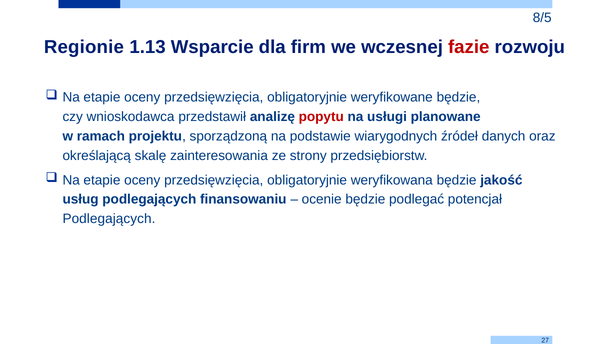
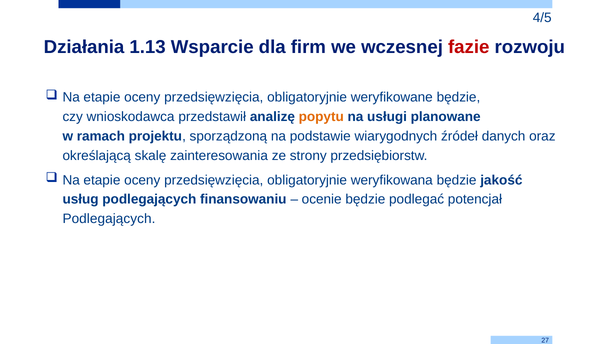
8/5: 8/5 -> 4/5
Regionie: Regionie -> Działania
popytu colour: red -> orange
